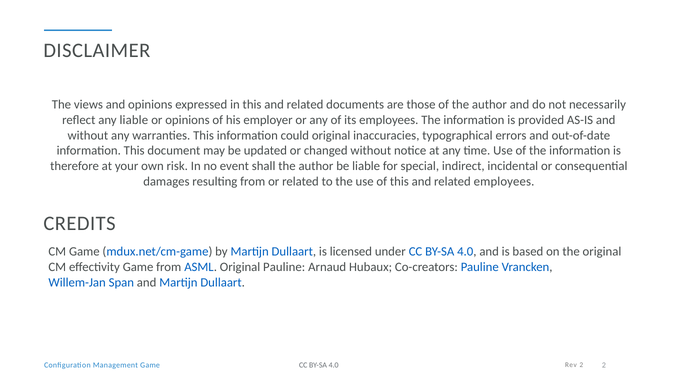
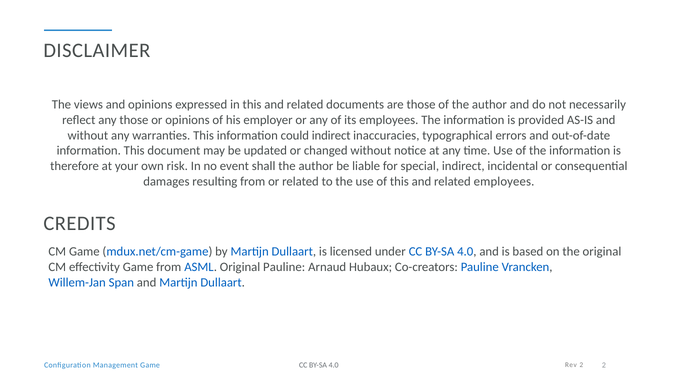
any liable: liable -> those
could original: original -> indirect
